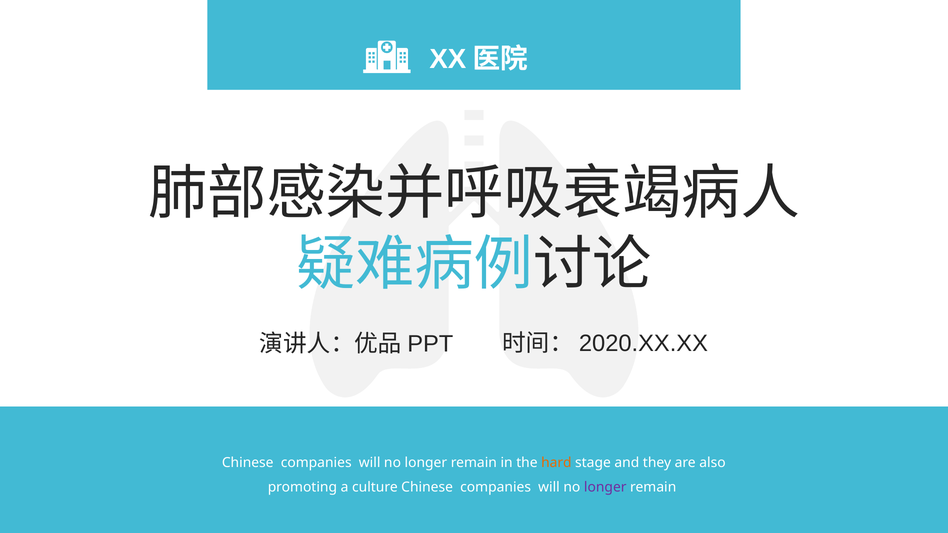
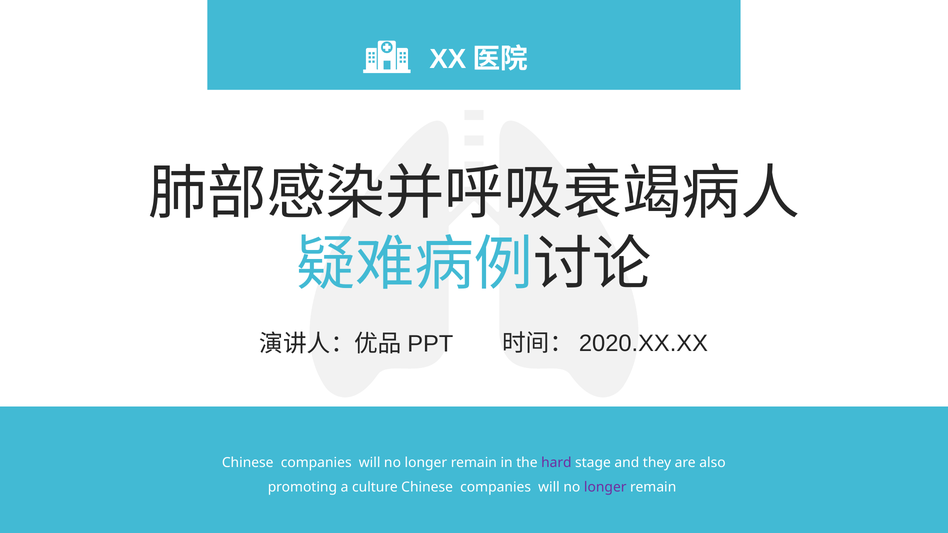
hard colour: orange -> purple
